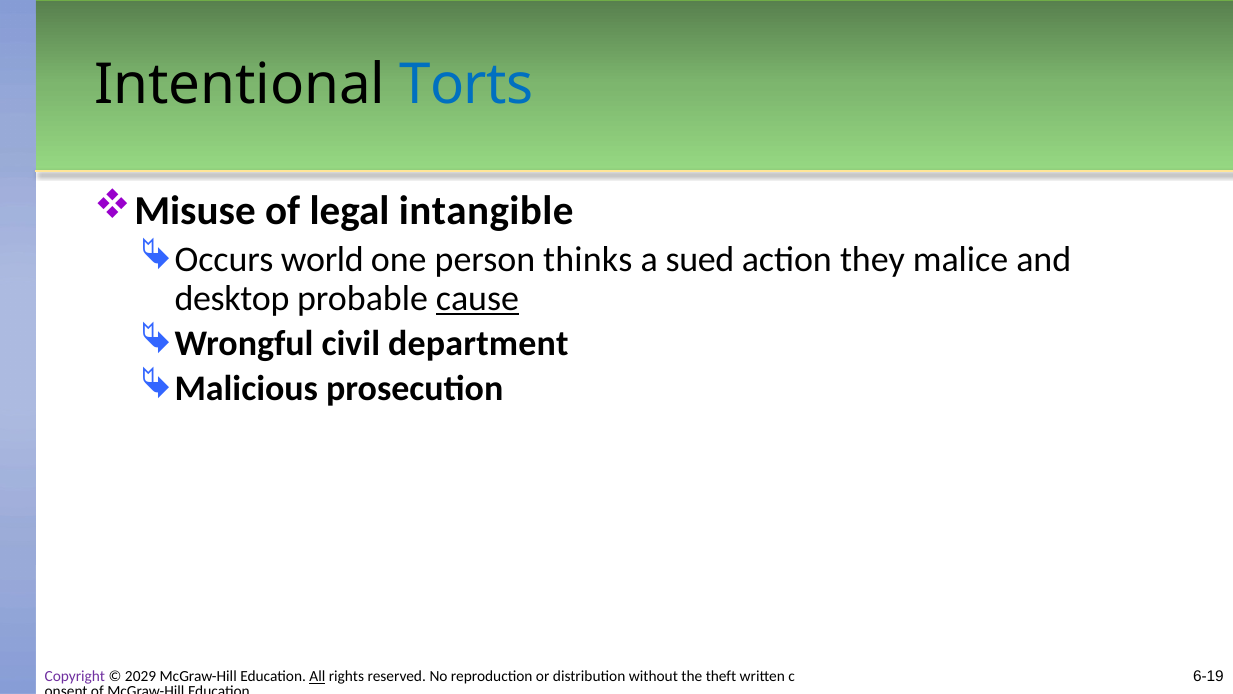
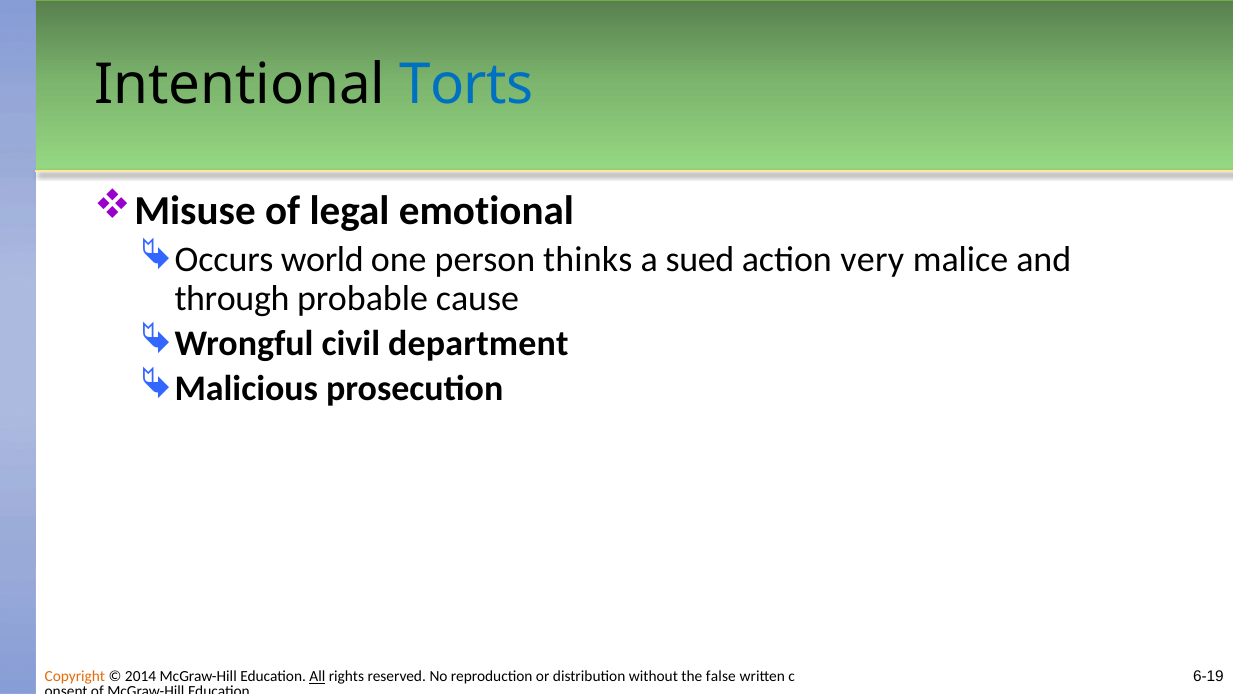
intangible: intangible -> emotional
they: they -> very
desktop: desktop -> through
cause underline: present -> none
Copyright colour: purple -> orange
2029: 2029 -> 2014
theft: theft -> false
